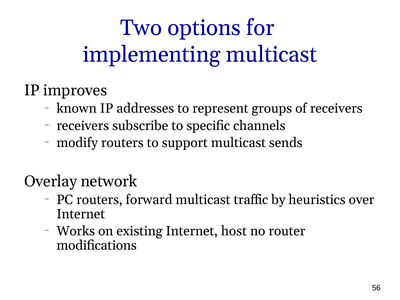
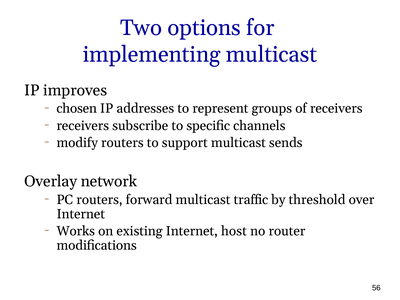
known: known -> chosen
heuristics: heuristics -> threshold
